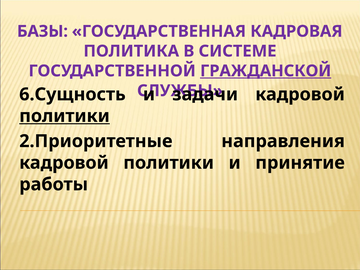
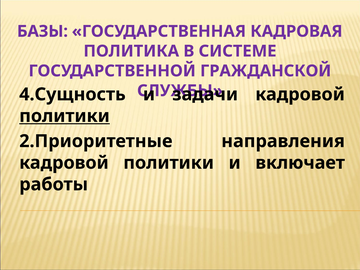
ГРАЖДАНСКОЙ underline: present -> none
6.Сущность: 6.Сущность -> 4.Сущность
принятие: принятие -> включает
